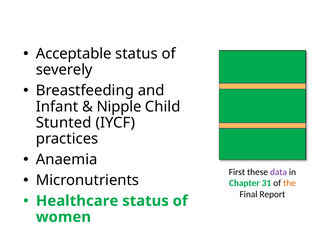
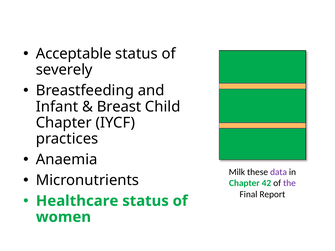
Nipple: Nipple -> Breast
Stunted at (64, 123): Stunted -> Chapter
First: First -> Milk
31: 31 -> 42
the colour: orange -> purple
